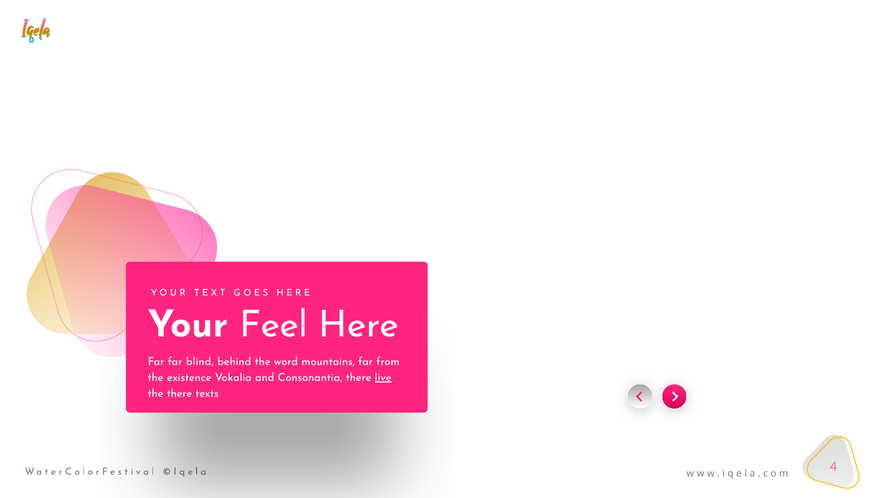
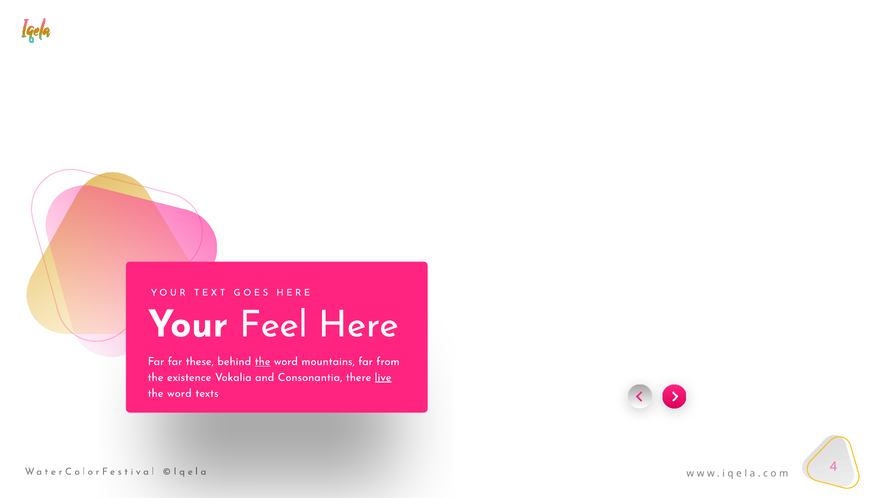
blind: blind -> these
the at (263, 362) underline: none -> present
there at (179, 394): there -> word
